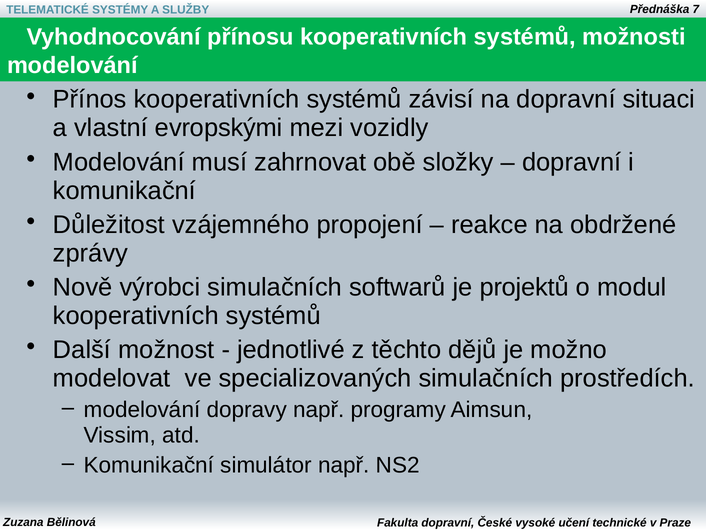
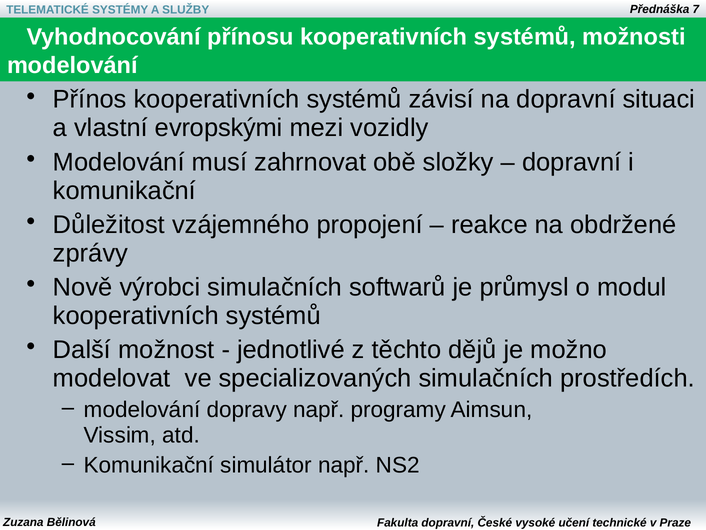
projektů: projektů -> průmysl
